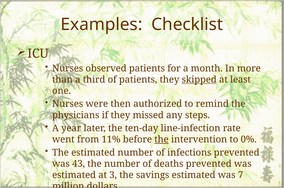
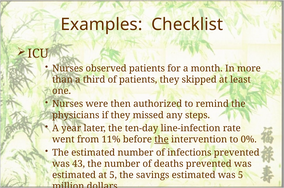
skipped underline: present -> none
at 3: 3 -> 5
was 7: 7 -> 5
